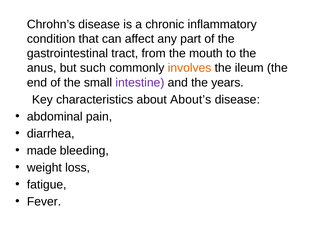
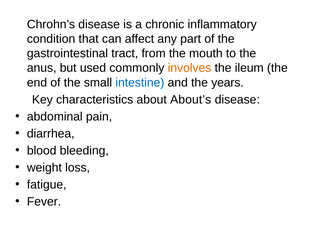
such: such -> used
intestine colour: purple -> blue
made: made -> blood
